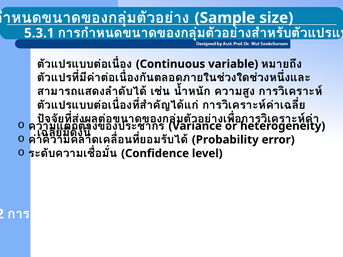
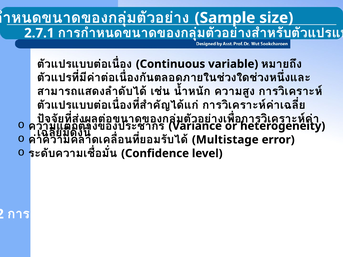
5.3.1: 5.3.1 -> 2.7.1
Probability: Probability -> Multistage
